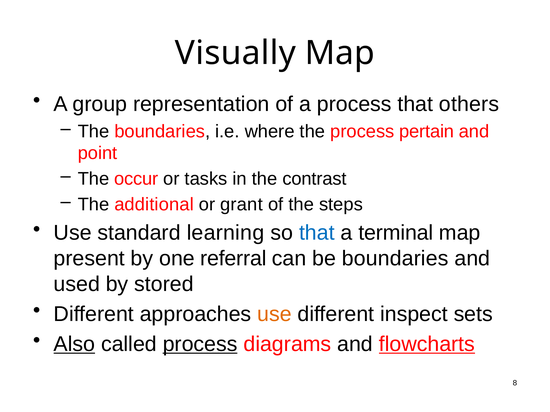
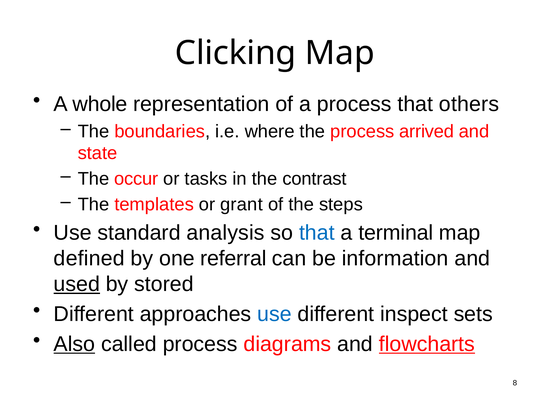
Visually: Visually -> Clicking
group: group -> whole
pertain: pertain -> arrived
point: point -> state
additional: additional -> templates
learning: learning -> analysis
present: present -> defined
be boundaries: boundaries -> information
used underline: none -> present
use at (274, 314) colour: orange -> blue
process at (200, 344) underline: present -> none
